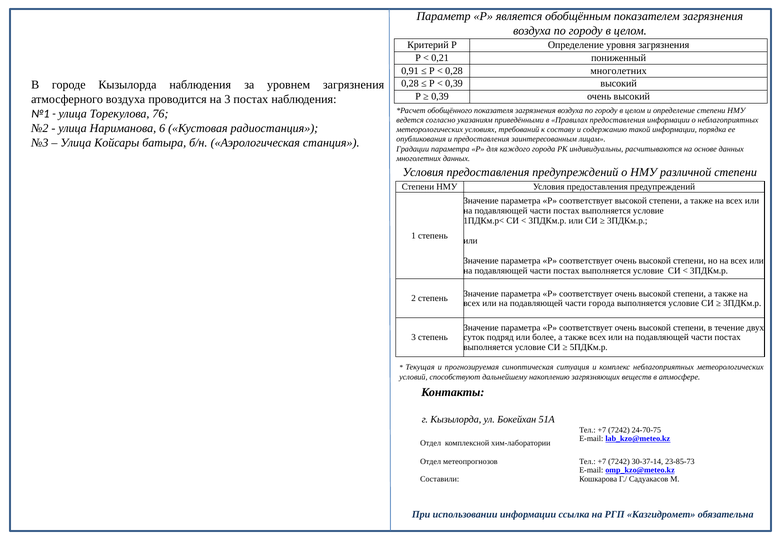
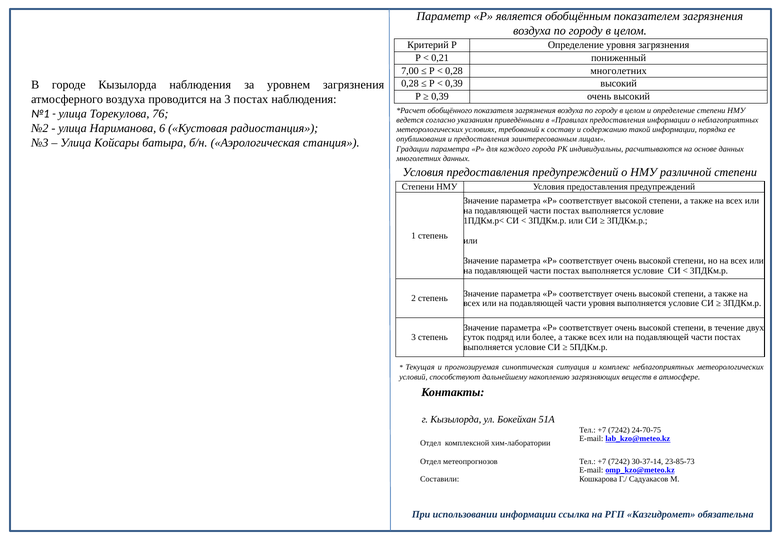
0,91: 0,91 -> 7,00
части города: города -> уровня
